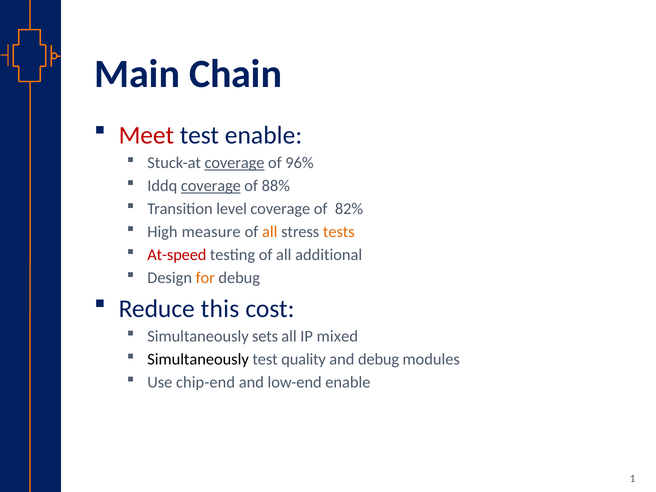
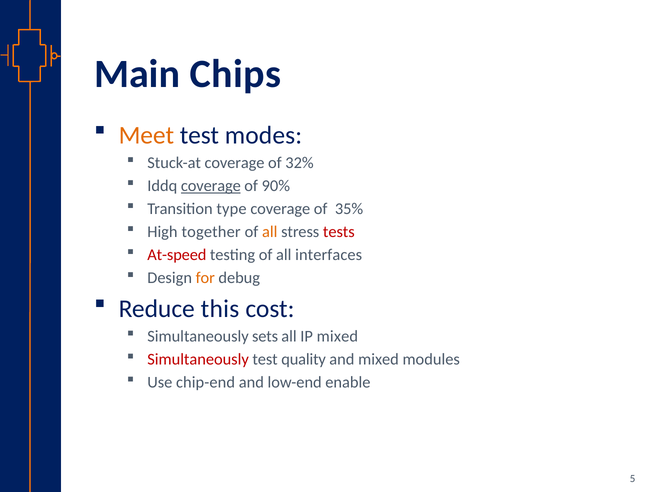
Chain: Chain -> Chips
Meet colour: red -> orange
test enable: enable -> modes
coverage at (234, 163) underline: present -> none
96%: 96% -> 32%
88%: 88% -> 90%
level: level -> type
82%: 82% -> 35%
measure: measure -> together
tests colour: orange -> red
additional: additional -> interfaces
Simultaneously at (198, 359) colour: black -> red
and debug: debug -> mixed
1: 1 -> 5
